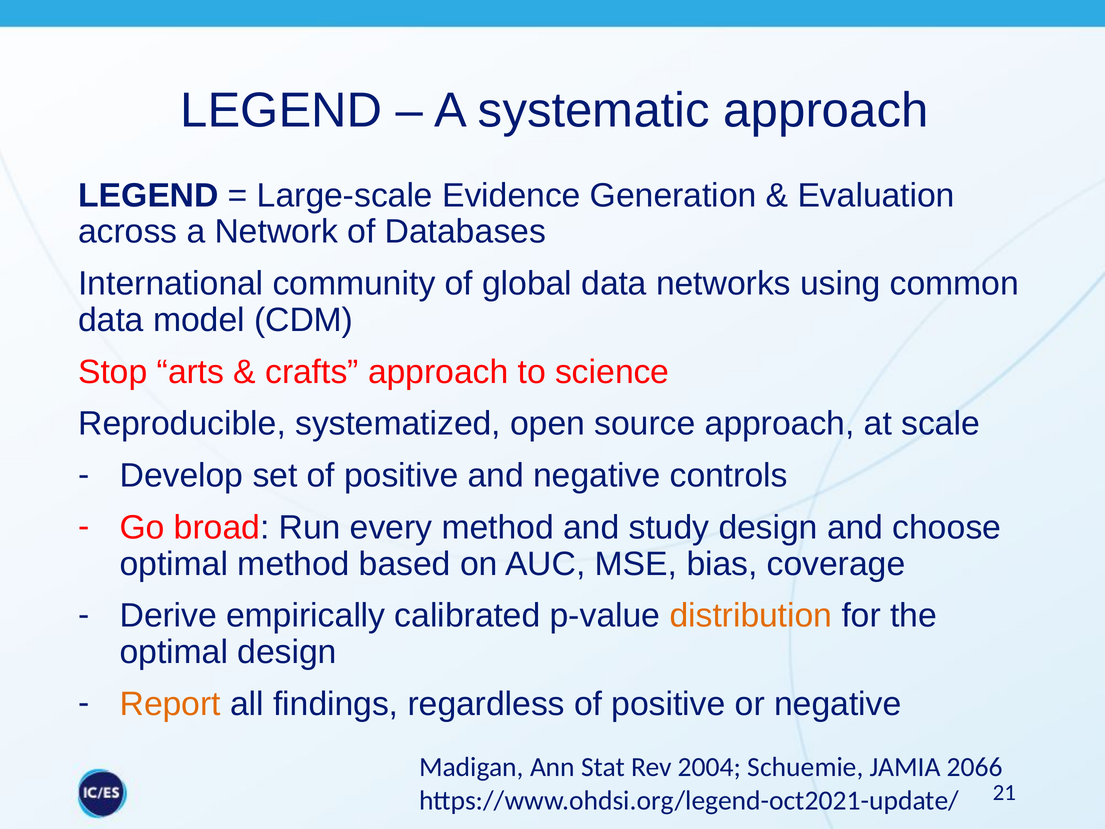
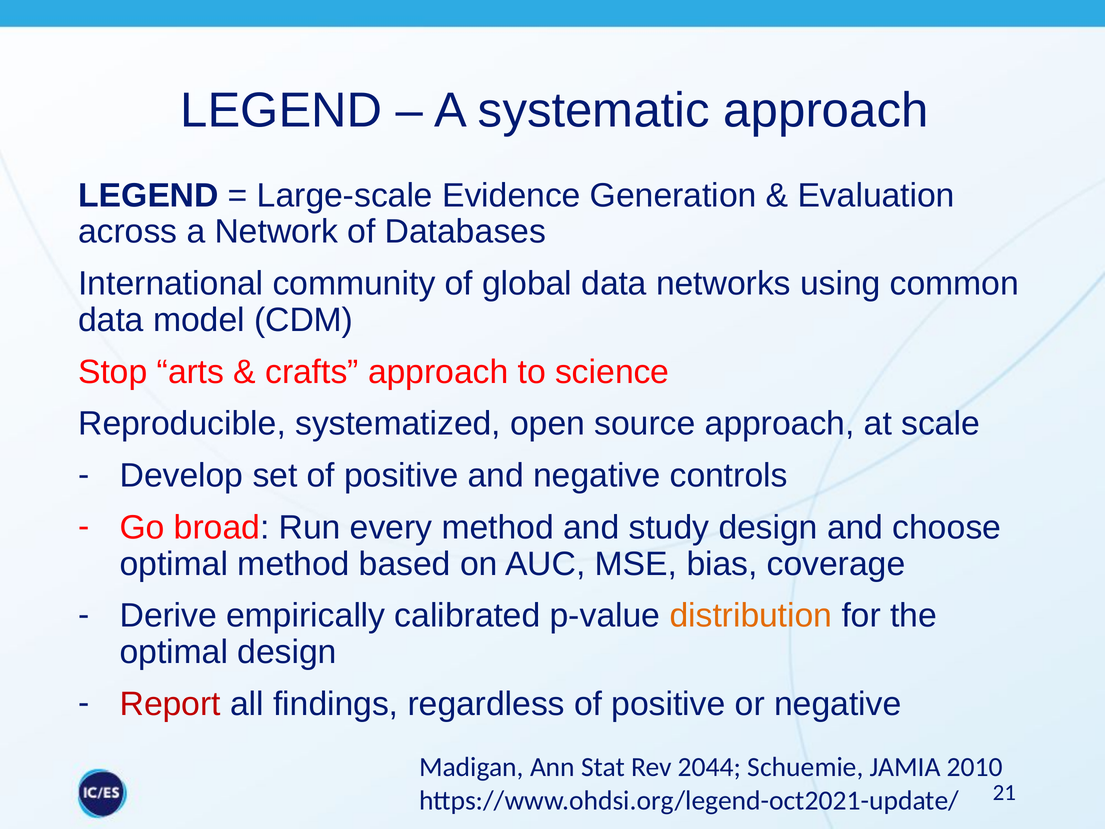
Report colour: orange -> red
2004: 2004 -> 2044
2066: 2066 -> 2010
